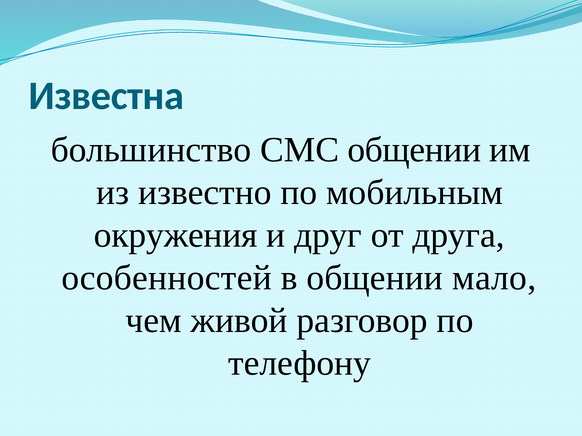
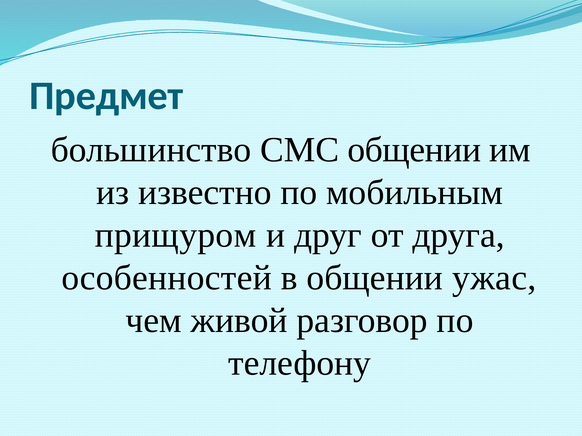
Известна: Известна -> Предмет
окружения: окружения -> прищуром
мало: мало -> ужас
